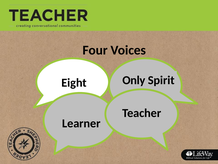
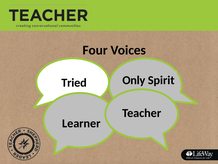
Eight: Eight -> Tried
